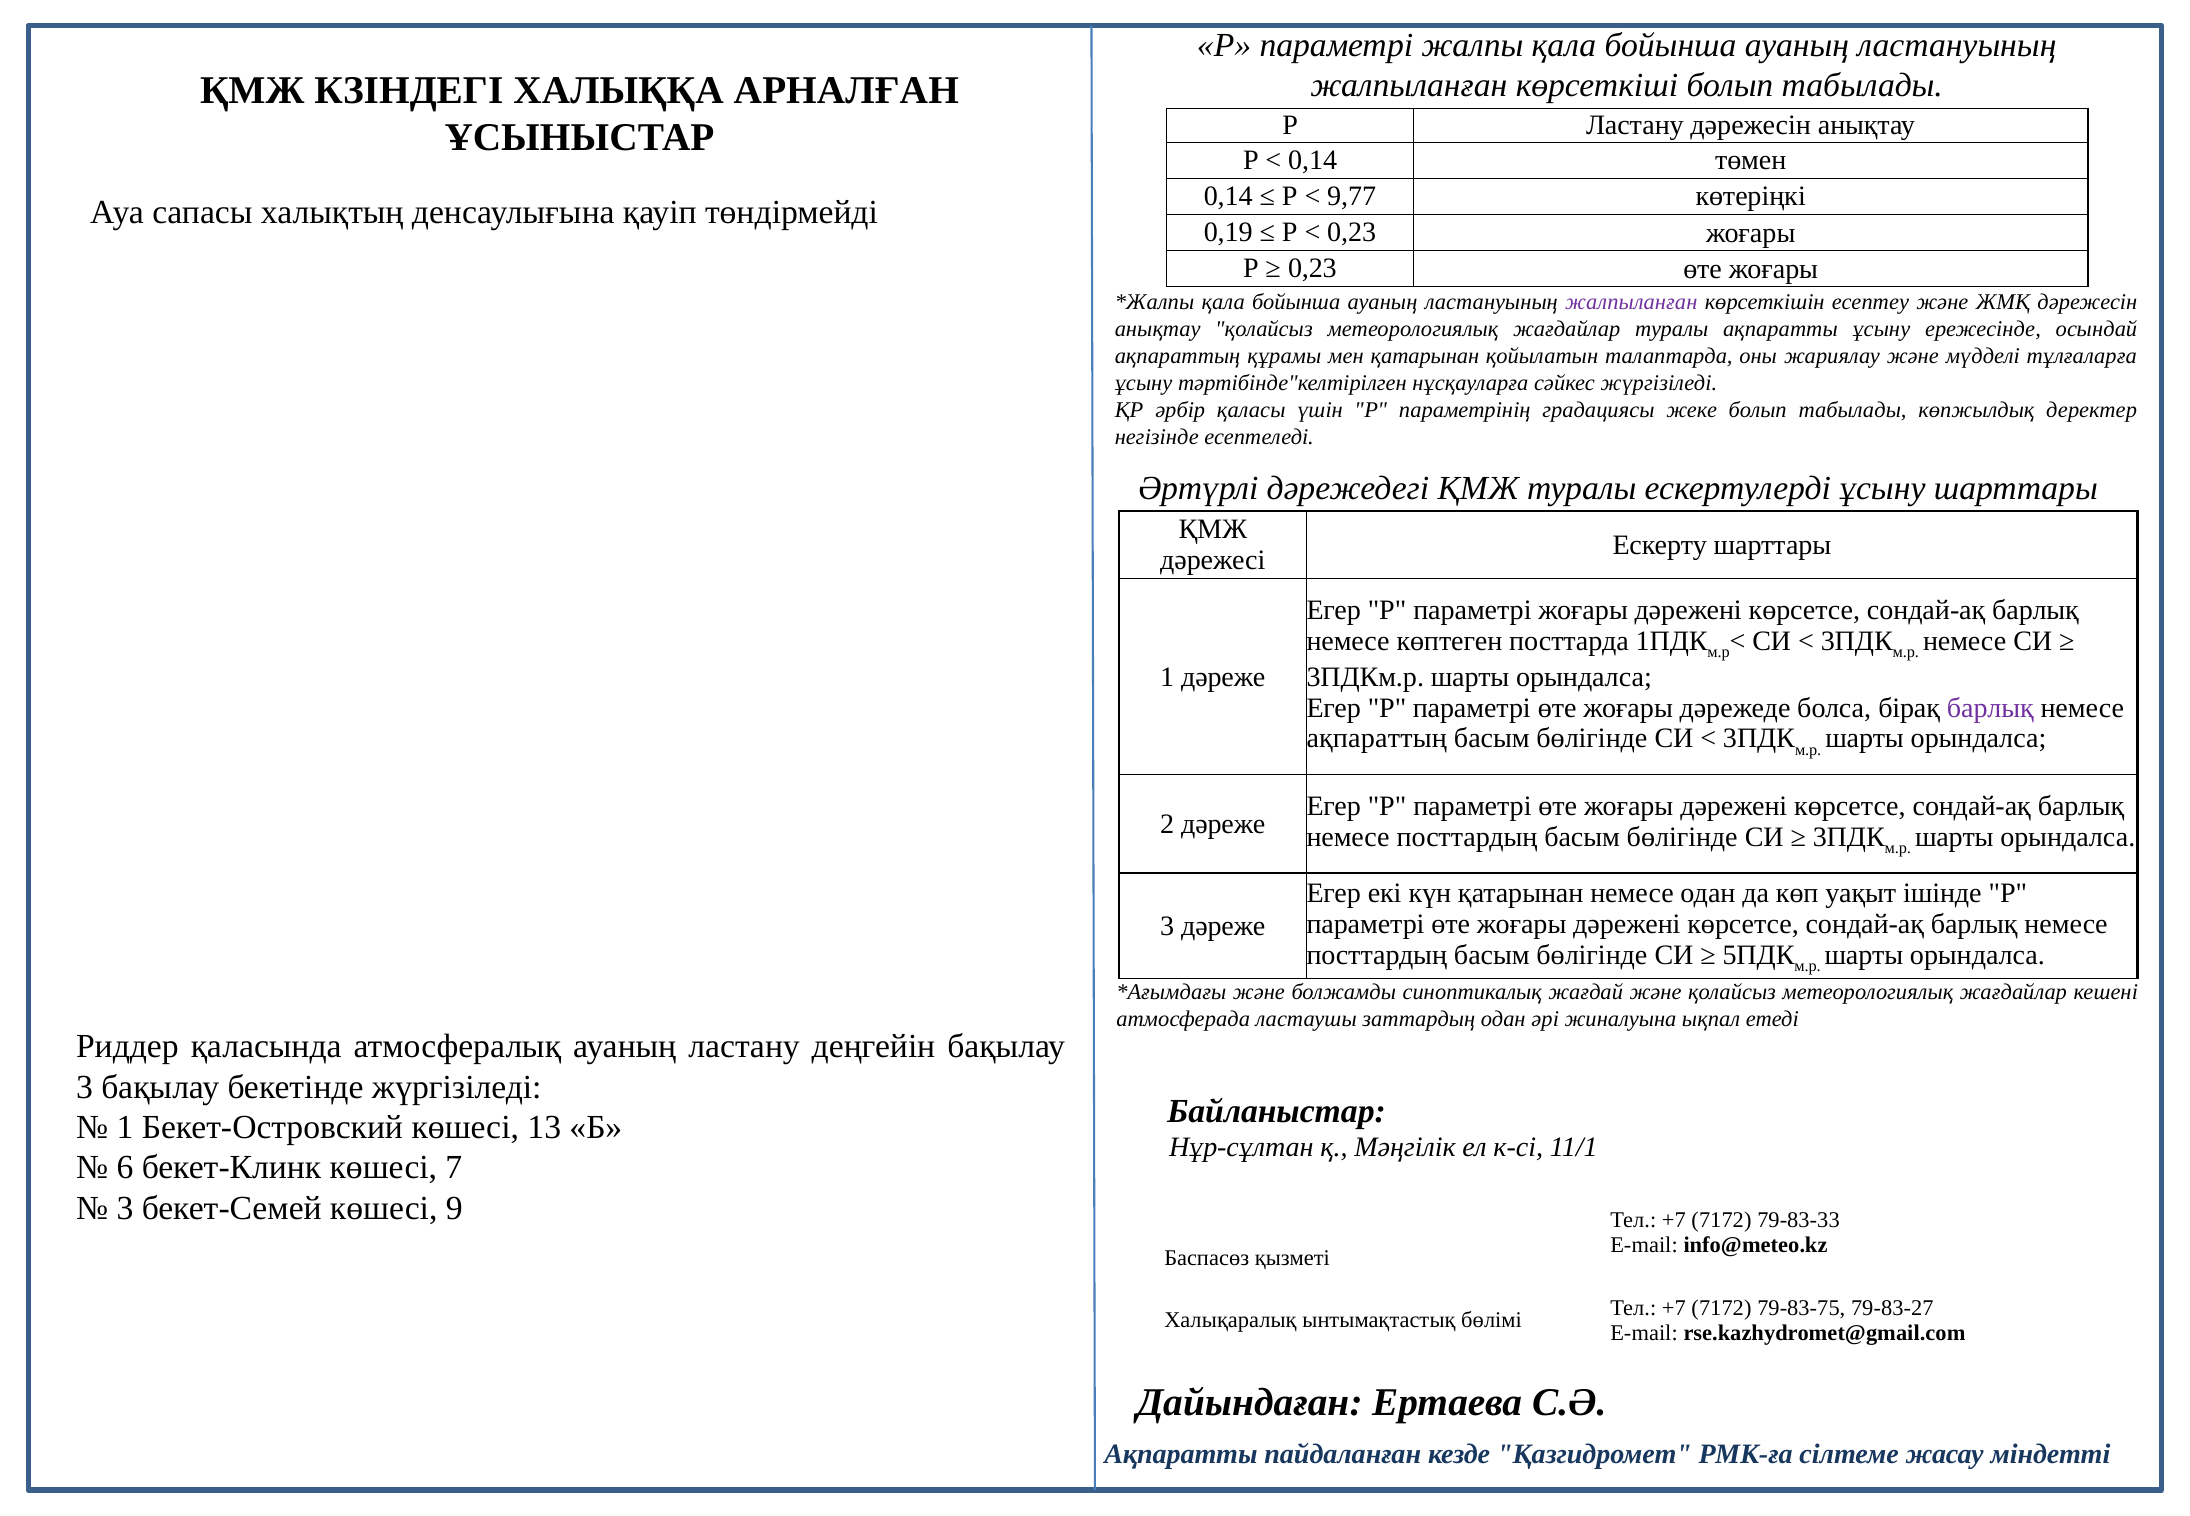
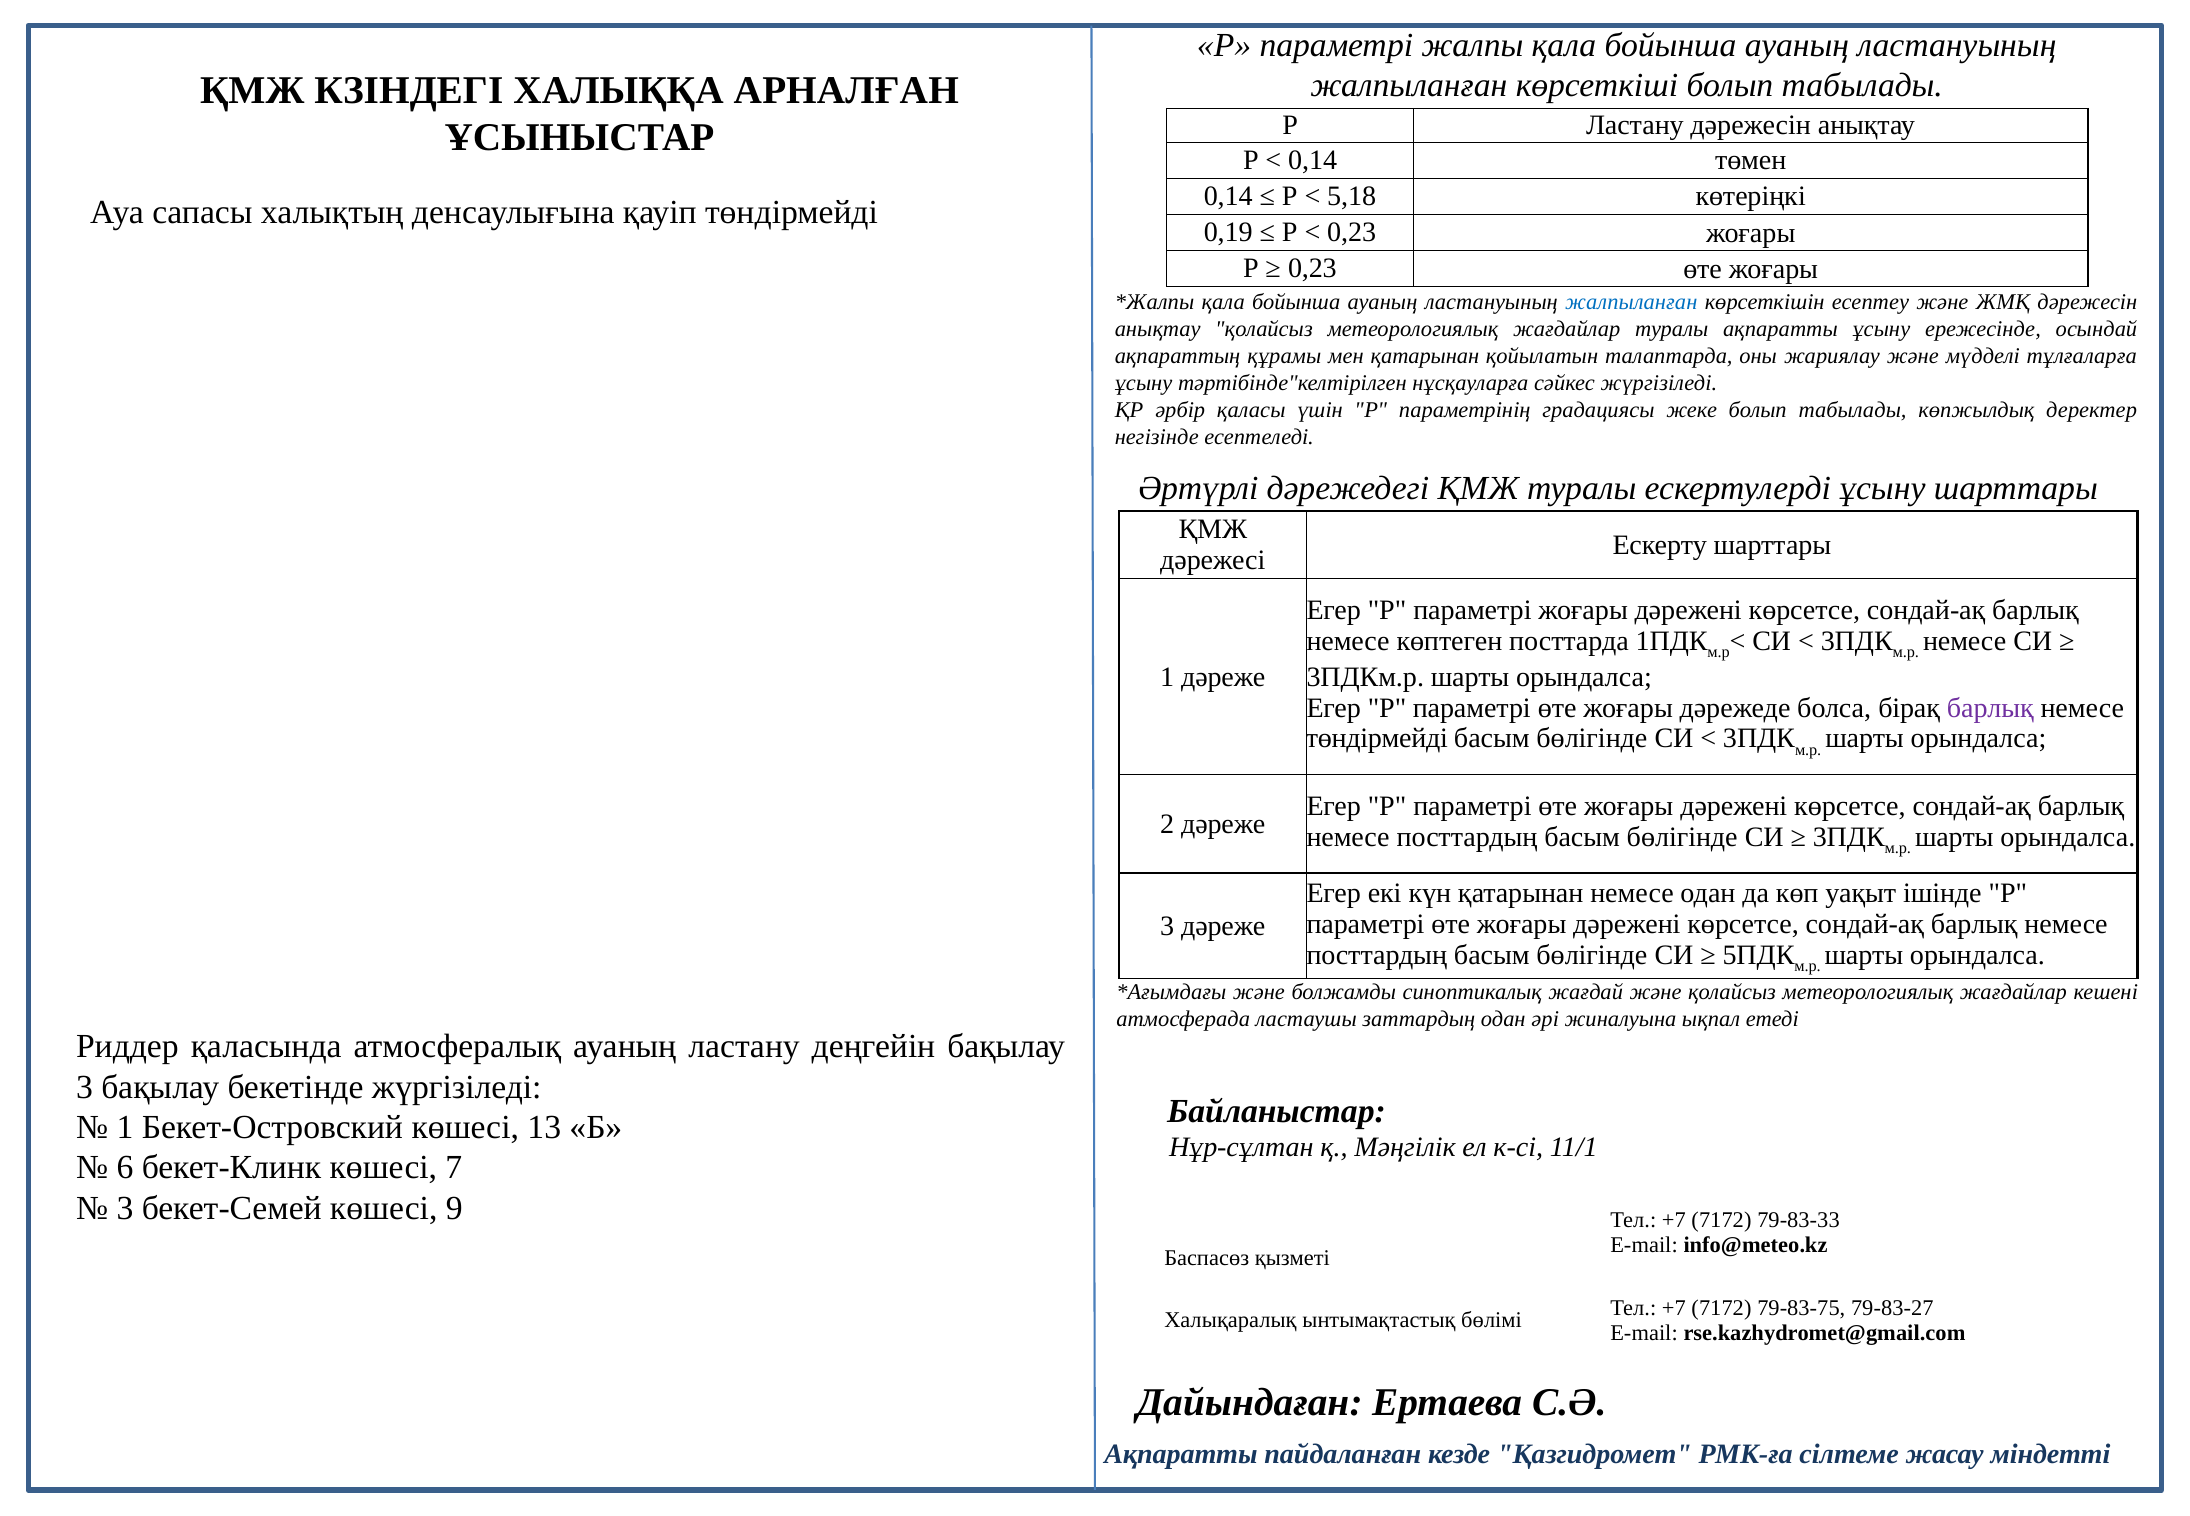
9,77: 9,77 -> 5,18
жалпыланған at (1631, 302) colour: purple -> blue
ақпараттың at (1377, 739): ақпараттың -> төндірмейді
